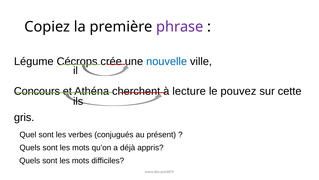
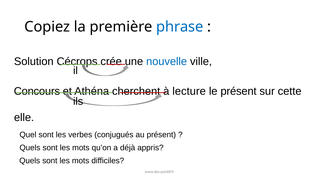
phrase colour: purple -> blue
Légume: Légume -> Solution
le pouvez: pouvez -> présent
gris: gris -> elle
